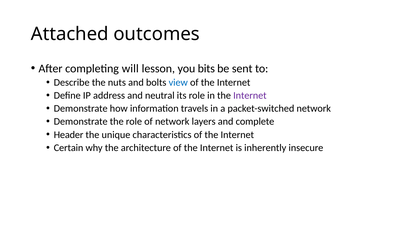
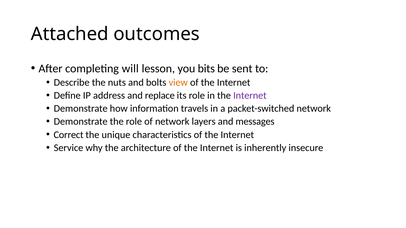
view colour: blue -> orange
neutral: neutral -> replace
complete: complete -> messages
Header: Header -> Correct
Certain: Certain -> Service
